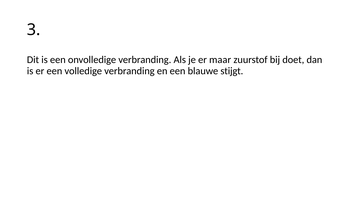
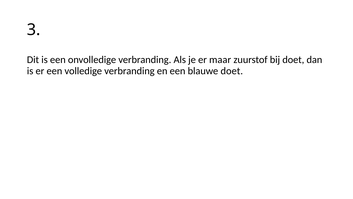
blauwe stijgt: stijgt -> doet
